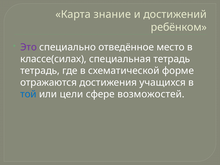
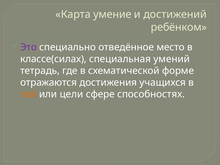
знание: знание -> умение
специальная тетрадь: тетрадь -> умений
той colour: blue -> orange
возможостей: возможостей -> способностях
